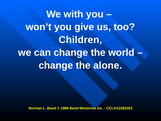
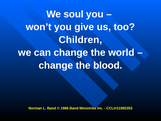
with: with -> soul
alone: alone -> blood
